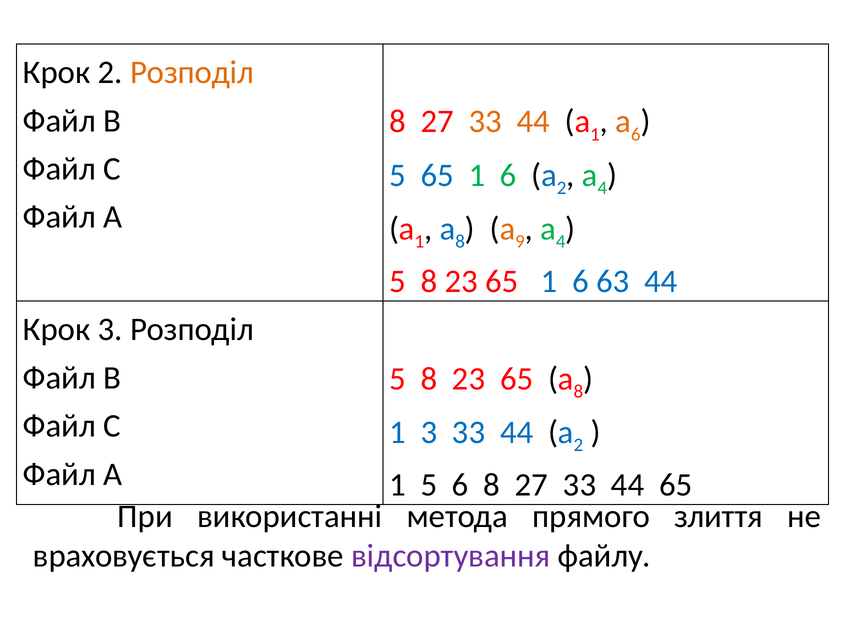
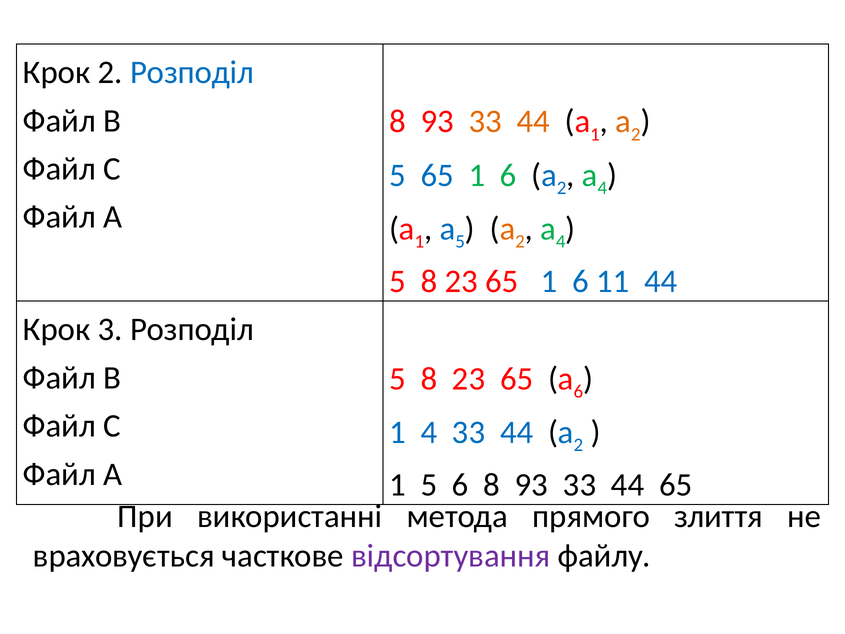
Розподіл at (192, 72) colour: orange -> blue
27 at (437, 122): 27 -> 93
6 at (636, 134): 6 -> 2
8 at (460, 241): 8 -> 5
9 at (520, 241): 9 -> 2
63: 63 -> 11
65 а 8: 8 -> 6
1 3: 3 -> 4
6 8 27: 27 -> 93
